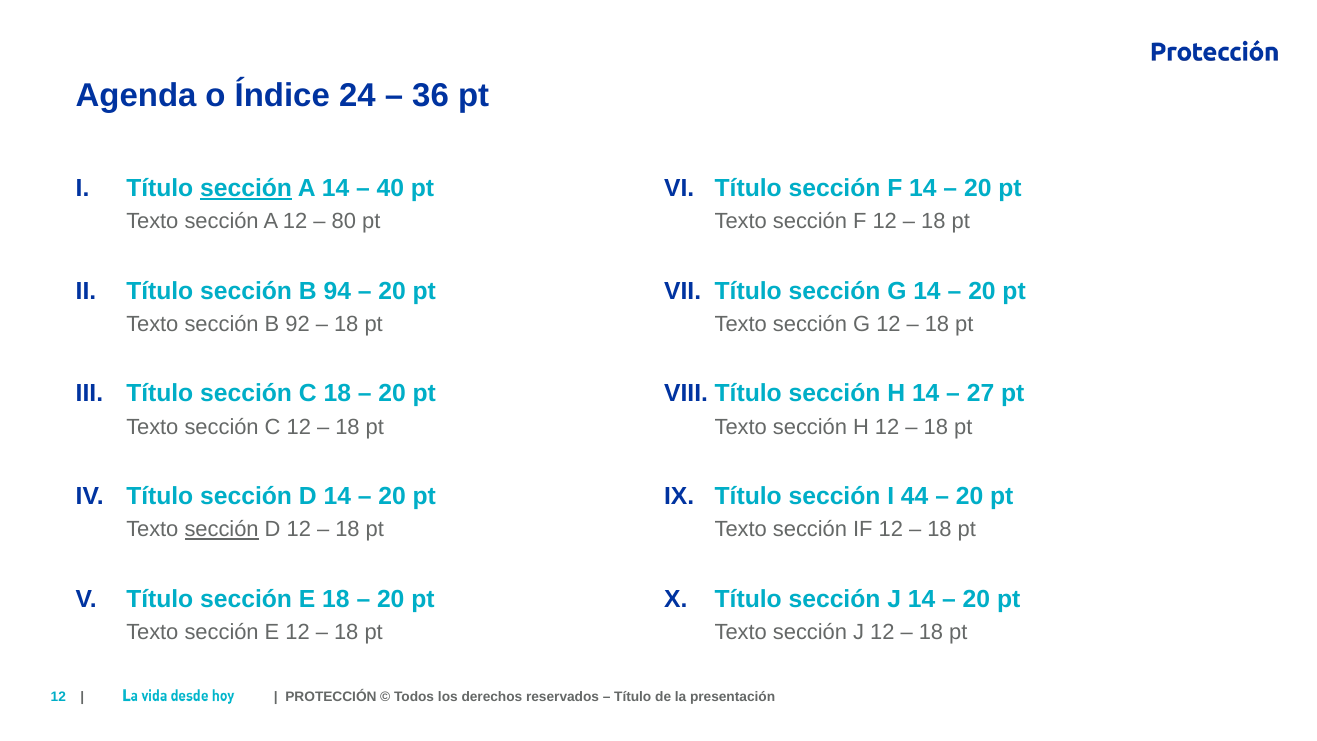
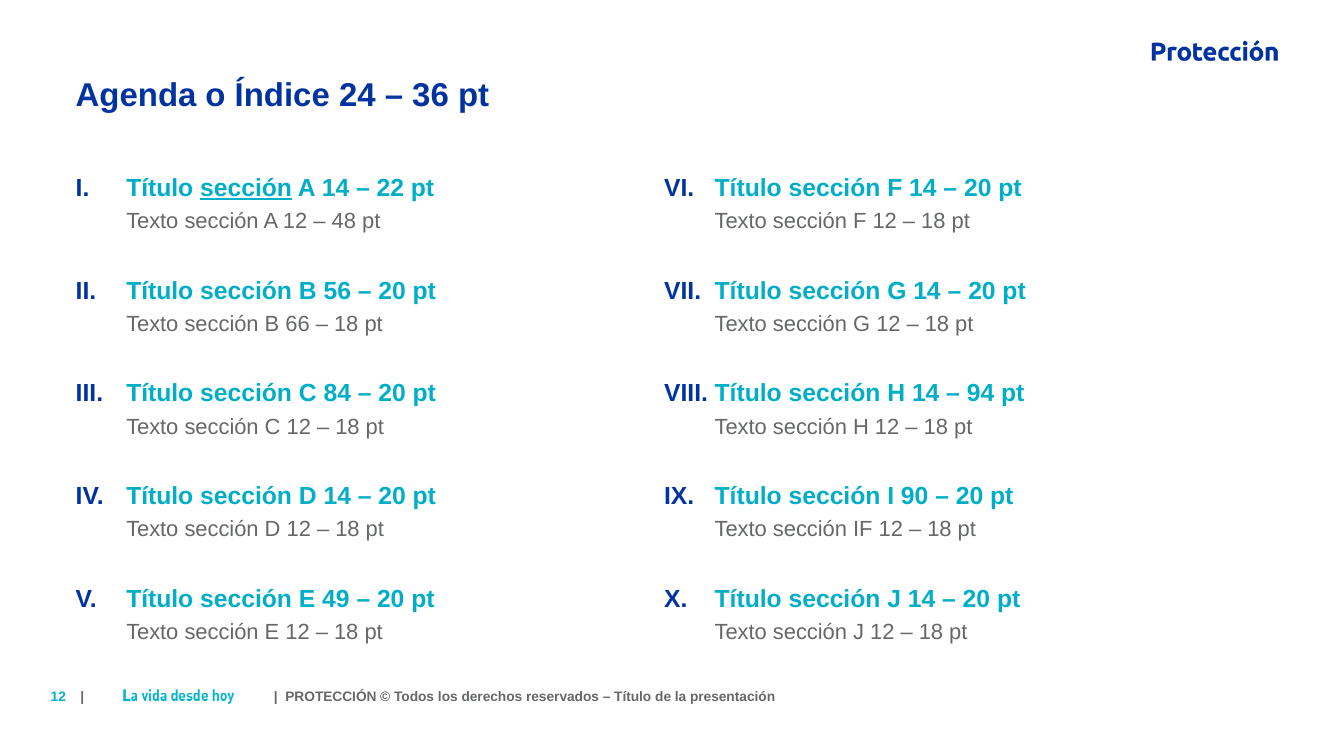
40: 40 -> 22
80: 80 -> 48
94: 94 -> 56
92: 92 -> 66
C 18: 18 -> 84
27: 27 -> 94
44: 44 -> 90
sección at (222, 530) underline: present -> none
E 18: 18 -> 49
